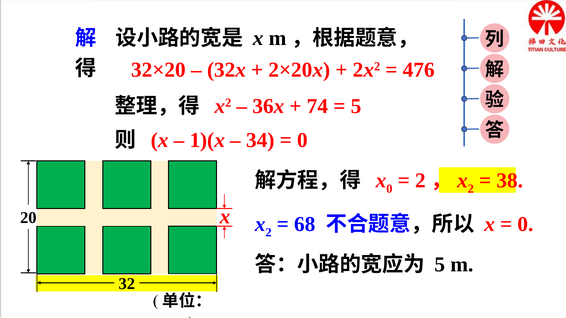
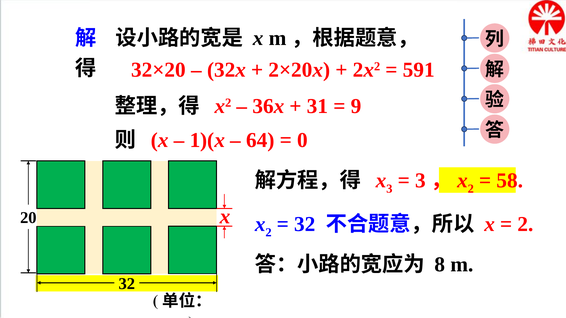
476: 476 -> 591
74: 74 -> 31
5 at (356, 106): 5 -> 9
34: 34 -> 64
x 0: 0 -> 3
2 at (420, 181): 2 -> 3
38: 38 -> 58
68 at (305, 225): 68 -> 32
0 at (526, 225): 0 -> 2
5 at (440, 265): 5 -> 8
